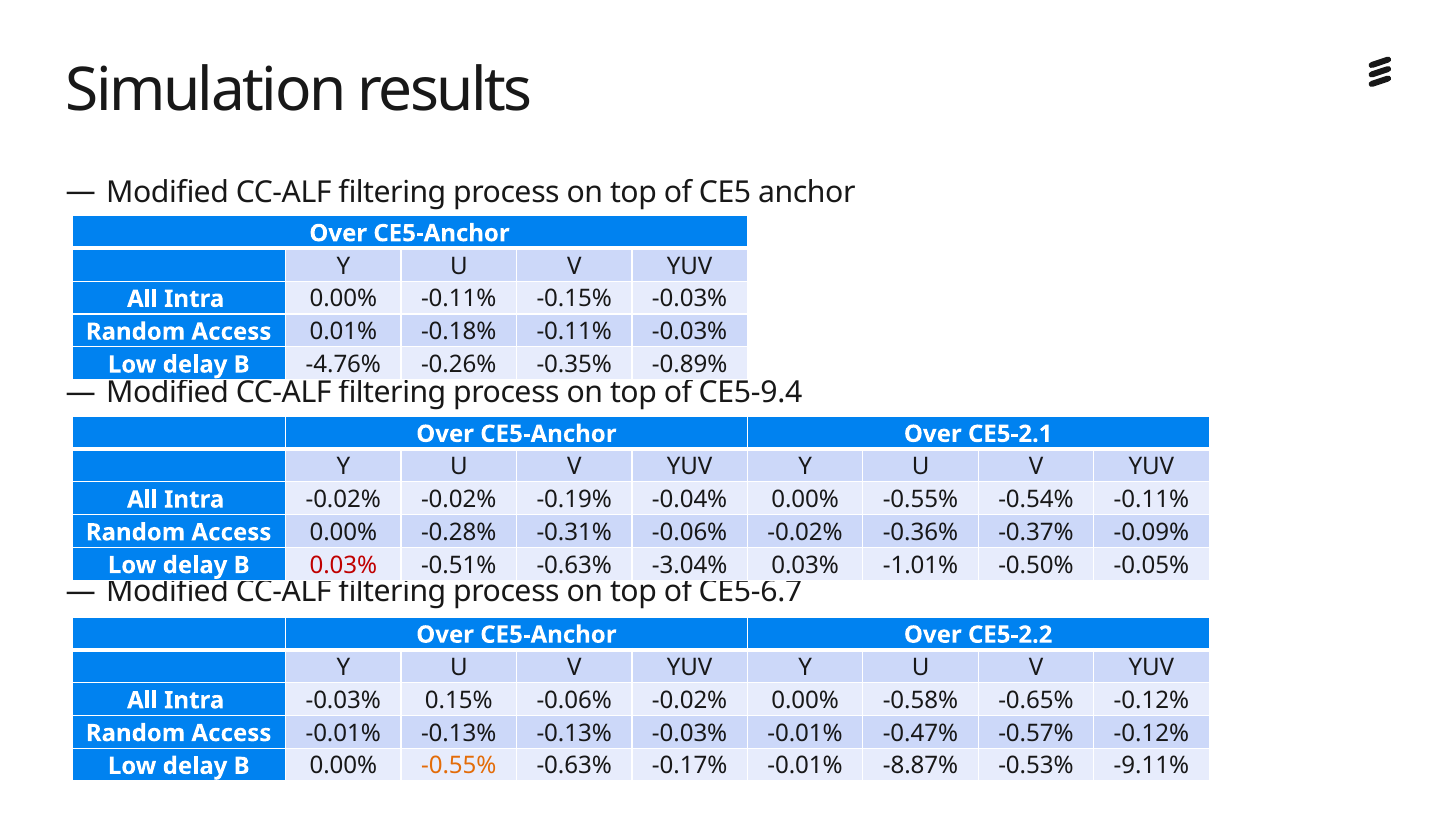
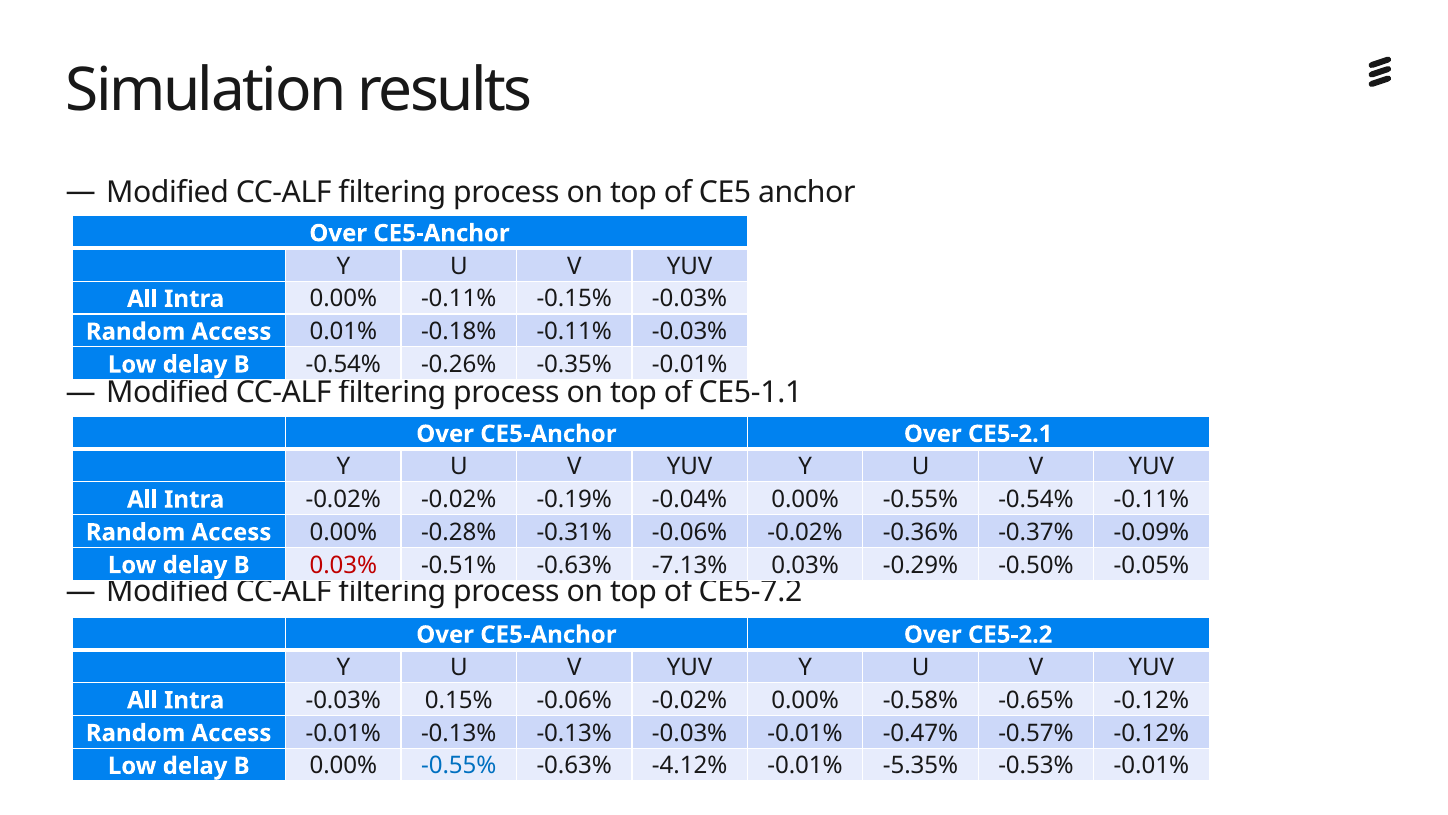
B -4.76%: -4.76% -> -0.54%
-0.35% -0.89%: -0.89% -> -0.01%
CE5-9.4: CE5-9.4 -> CE5-1.1
-3.04%: -3.04% -> -7.13%
-1.01%: -1.01% -> -0.29%
CE5-6.7: CE5-6.7 -> CE5-7.2
-0.55% at (459, 766) colour: orange -> blue
-0.17%: -0.17% -> -4.12%
-8.87%: -8.87% -> -5.35%
-0.53% -9.11%: -9.11% -> -0.01%
